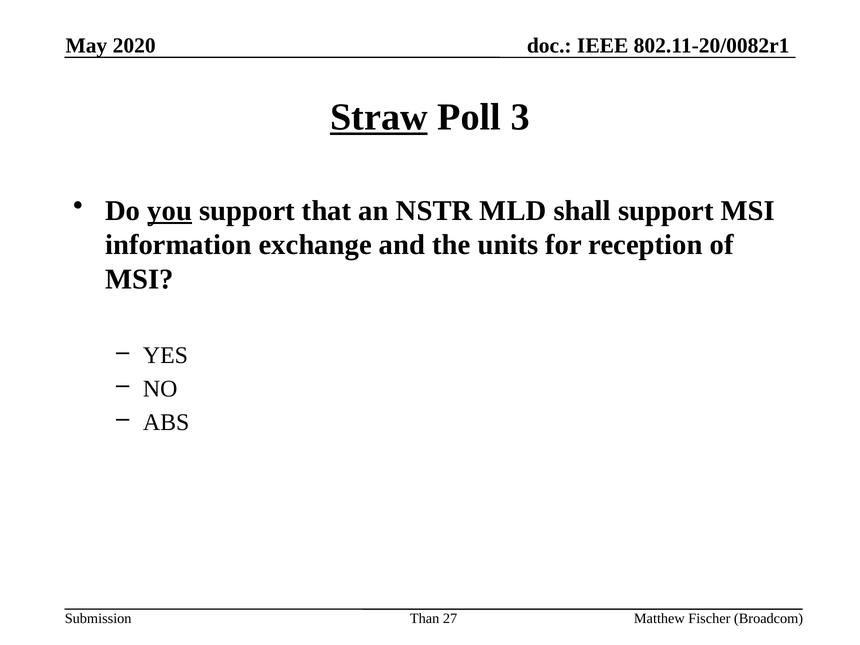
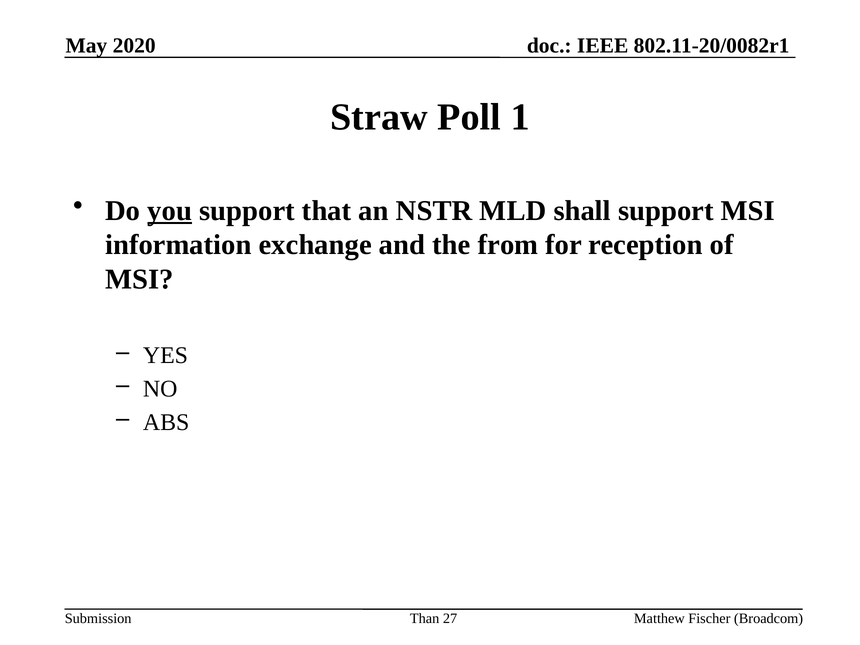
Straw underline: present -> none
3: 3 -> 1
units: units -> from
